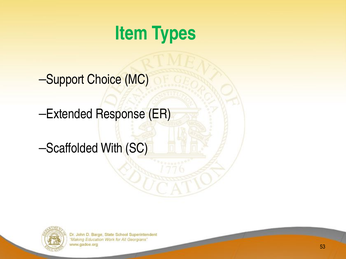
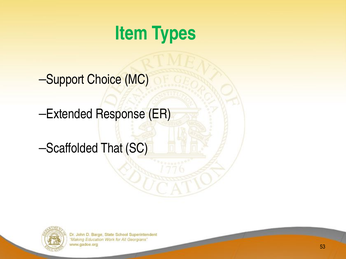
With: With -> That
